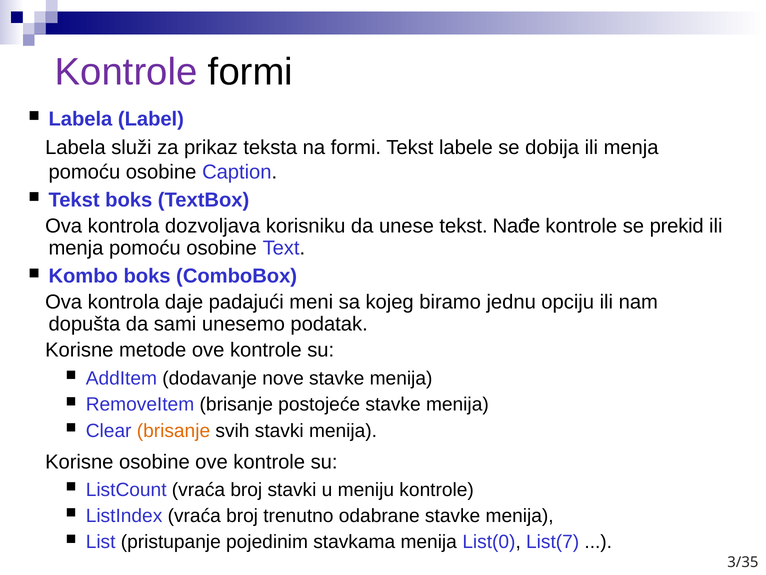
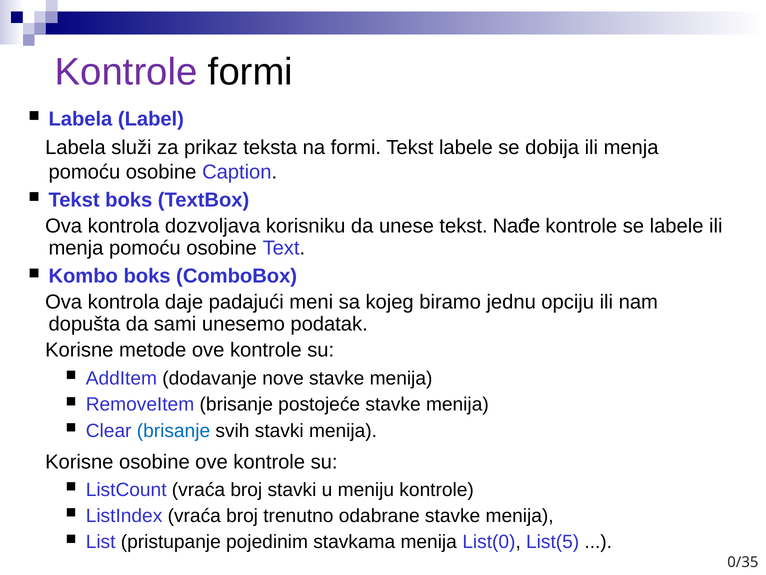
se prekid: prekid -> labele
brisanje at (173, 430) colour: orange -> blue
List(7: List(7 -> List(5
3/35: 3/35 -> 0/35
